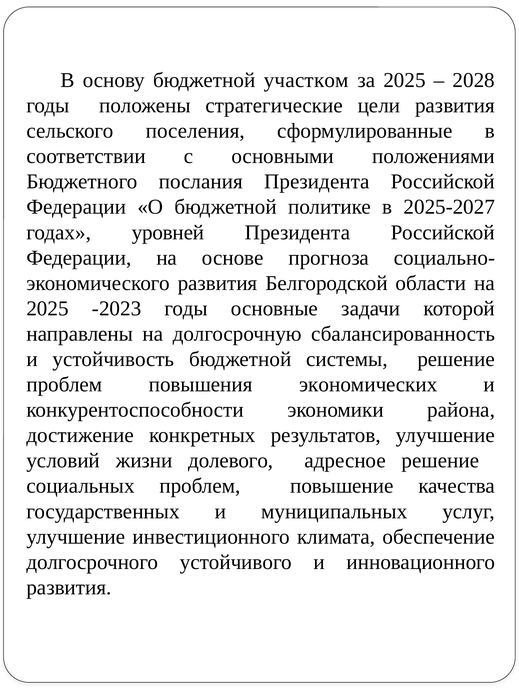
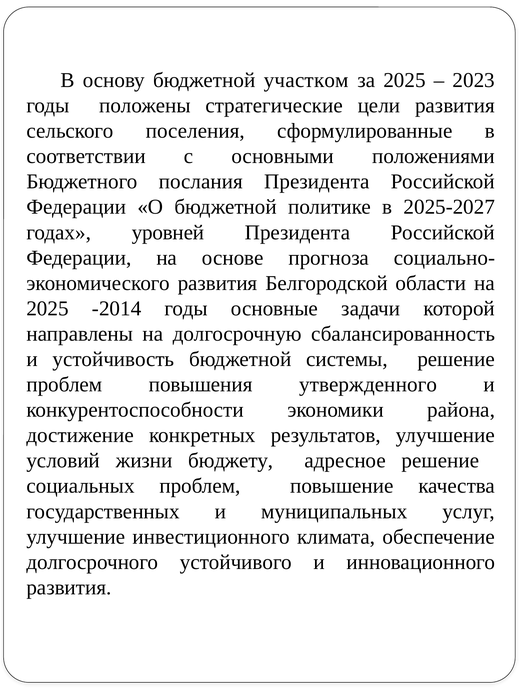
2028: 2028 -> 2023
-2023: -2023 -> -2014
экономических: экономических -> утвержденного
долевого: долевого -> бюджету
